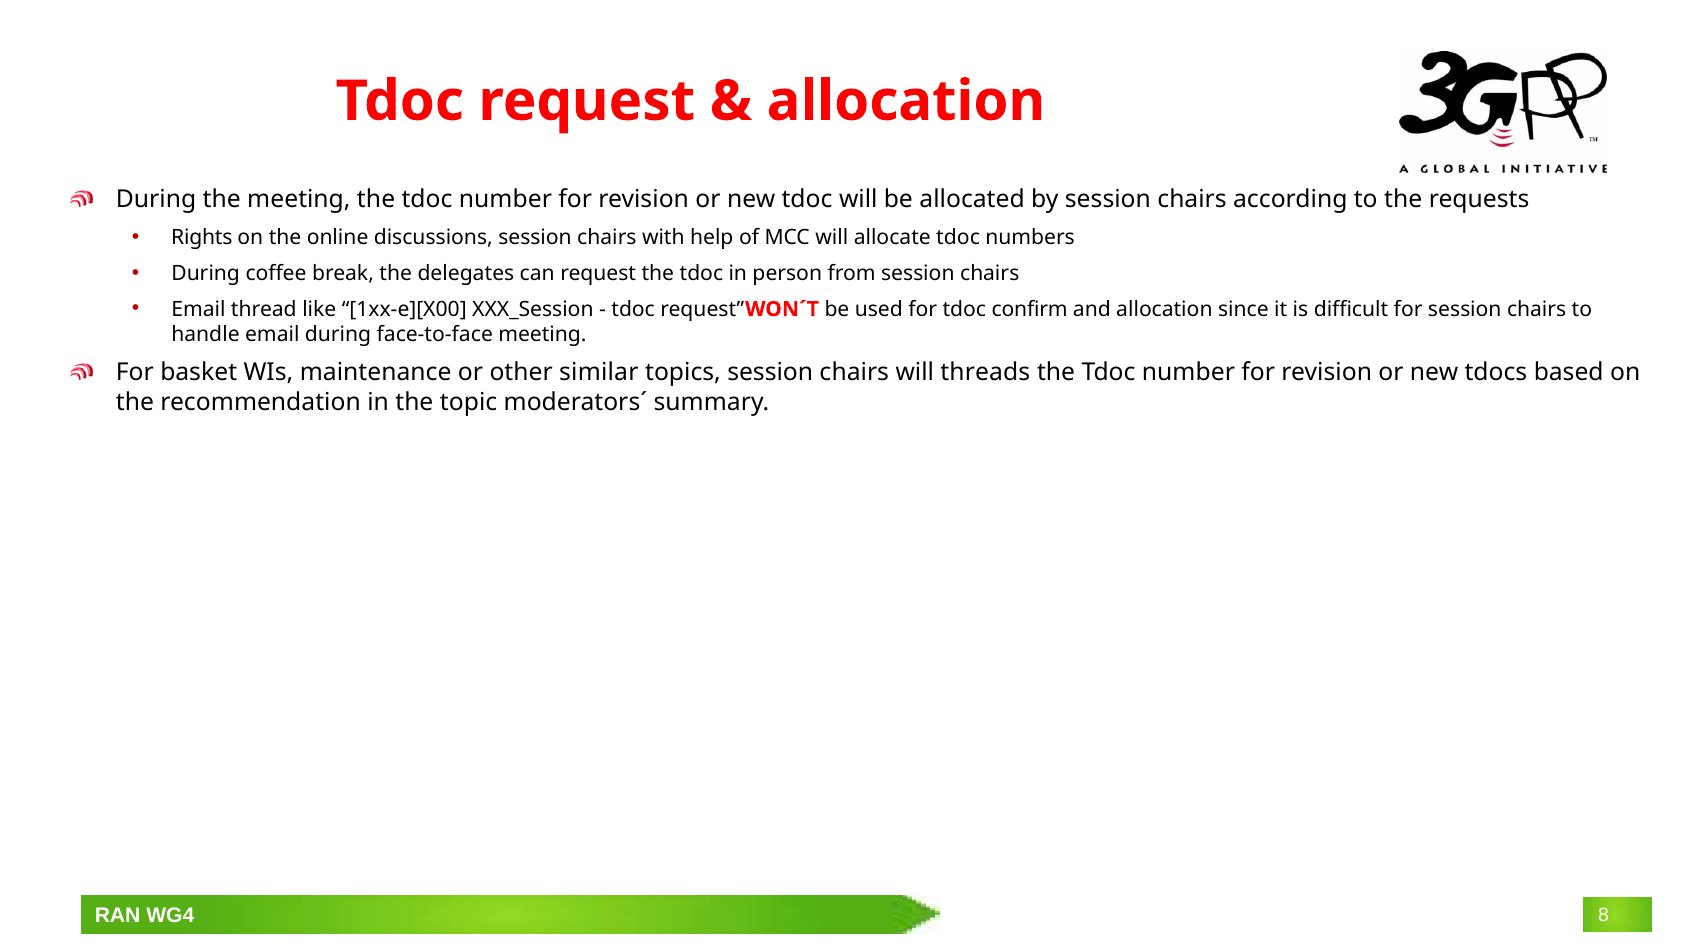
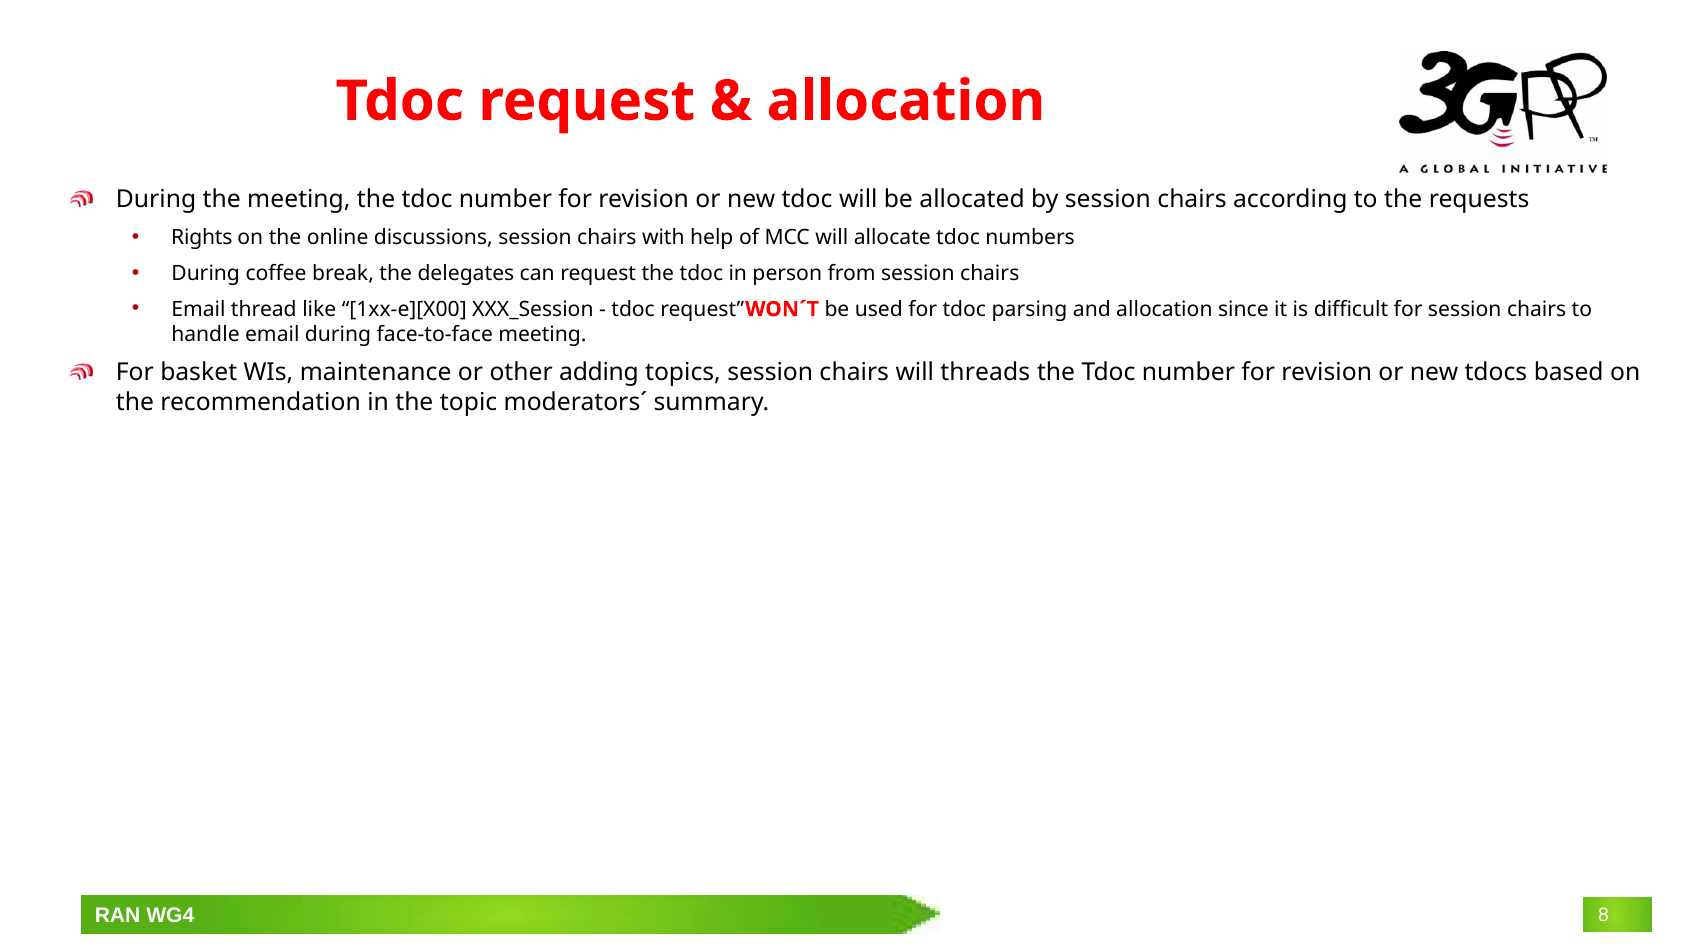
confirm: confirm -> parsing
similar: similar -> adding
